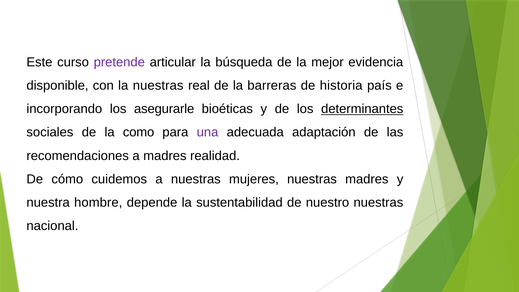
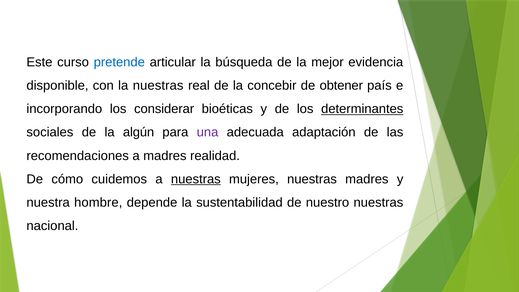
pretende colour: purple -> blue
barreras: barreras -> concebir
historia: historia -> obtener
asegurarle: asegurarle -> considerar
como: como -> algún
nuestras at (196, 179) underline: none -> present
